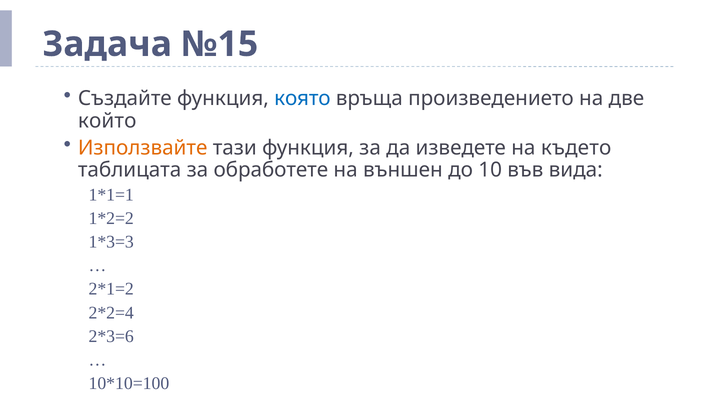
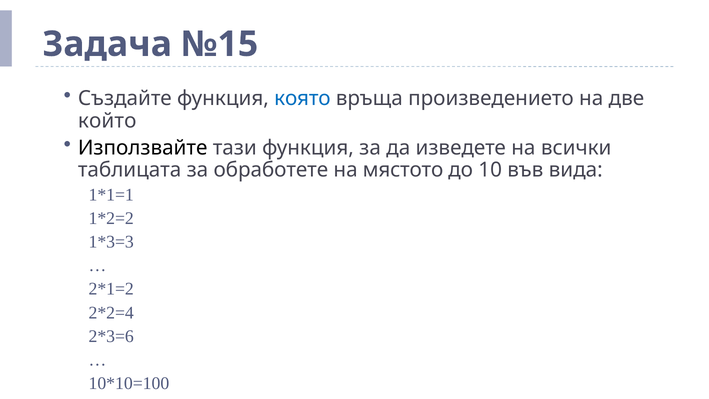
Използвайте colour: orange -> black
където: където -> всички
външен: външен -> мястото
